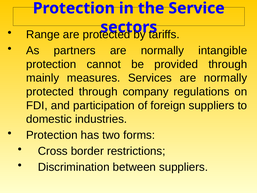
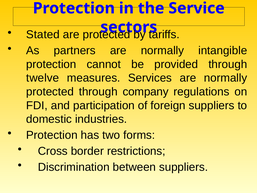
Range: Range -> Stated
mainly: mainly -> twelve
